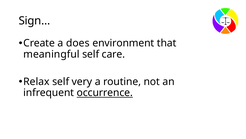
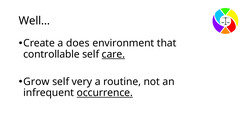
Sign…: Sign… -> Well…
meaningful: meaningful -> controllable
care underline: none -> present
Relax: Relax -> Grow
